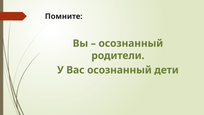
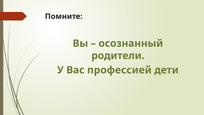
Вас осознанный: осознанный -> профессией
